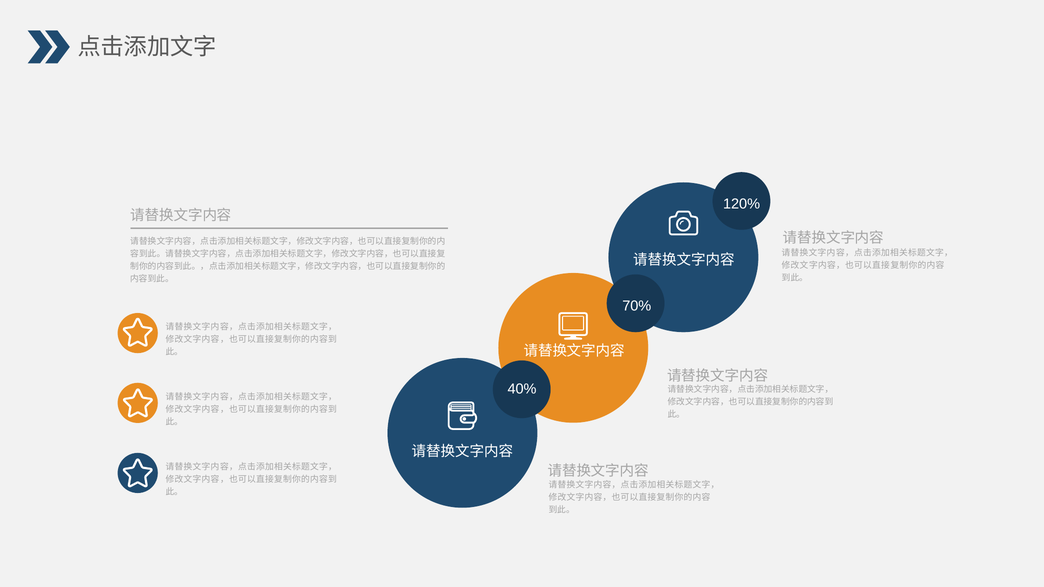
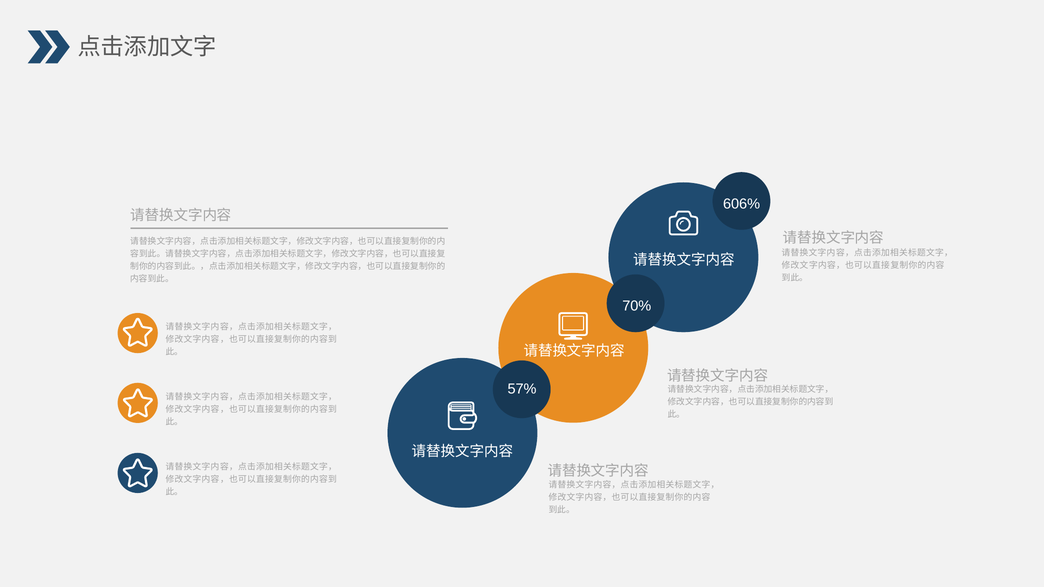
120%: 120% -> 606%
40%: 40% -> 57%
